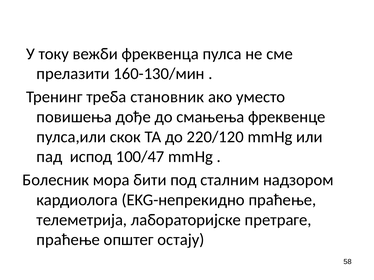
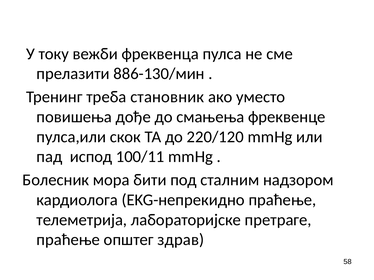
160-130/мин: 160-130/мин -> 886-130/мин
100/47: 100/47 -> 100/11
остају: остају -> здрав
